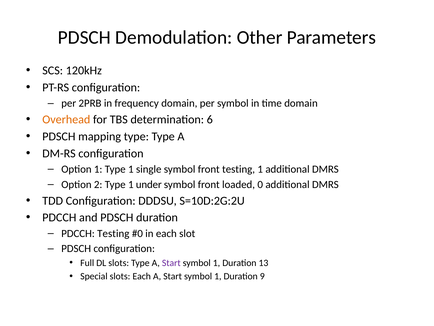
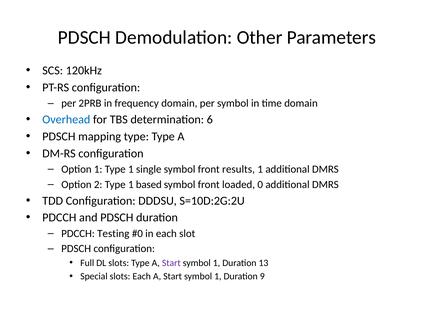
Overhead colour: orange -> blue
front testing: testing -> results
under: under -> based
